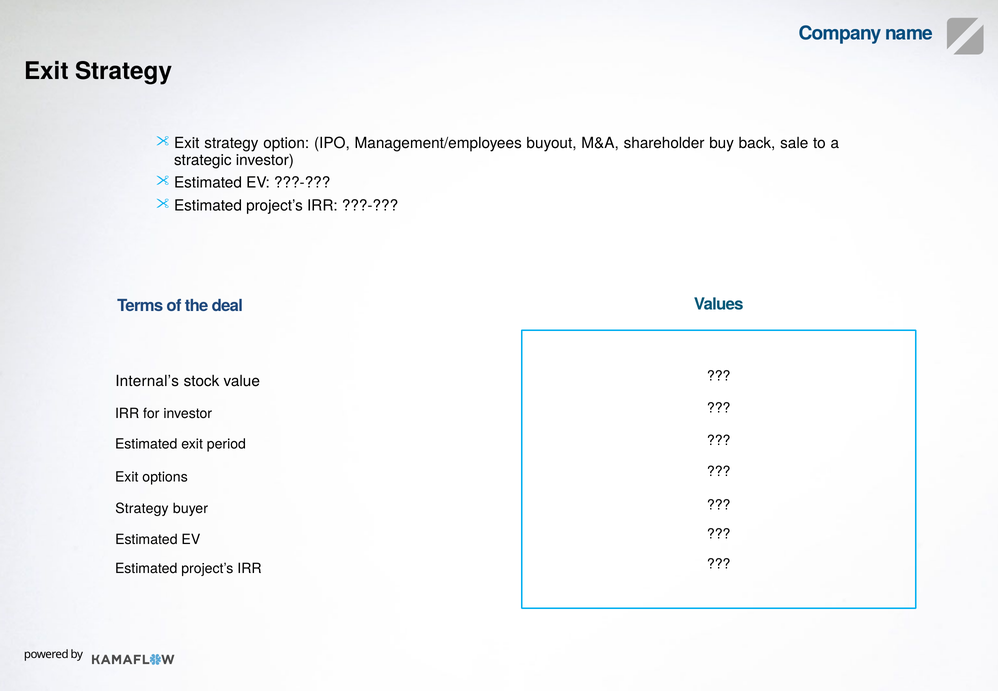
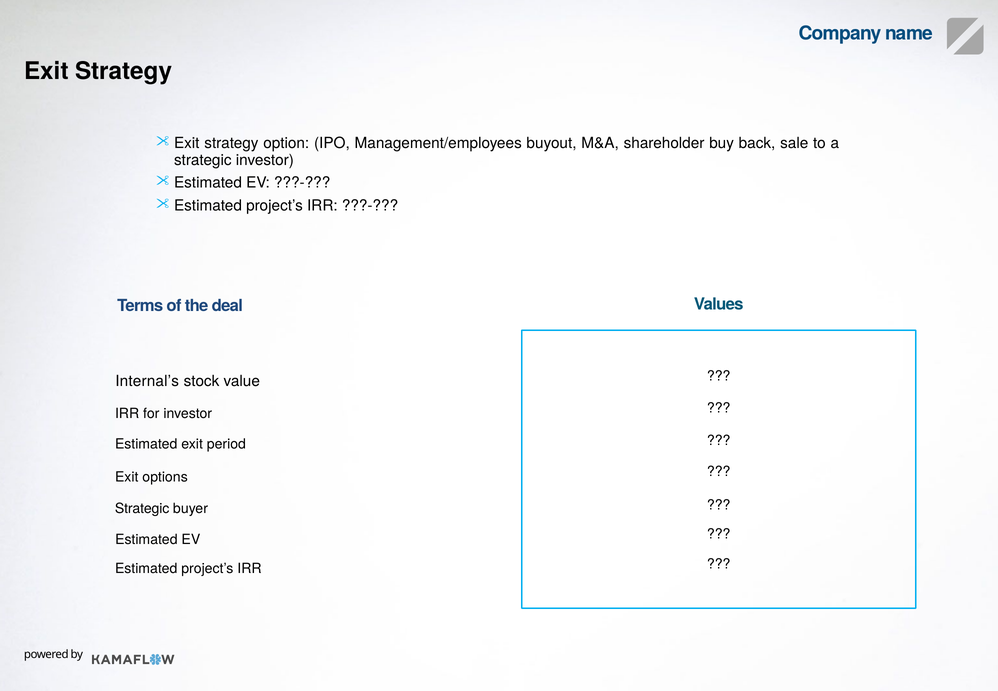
Strategy at (142, 508): Strategy -> Strategic
